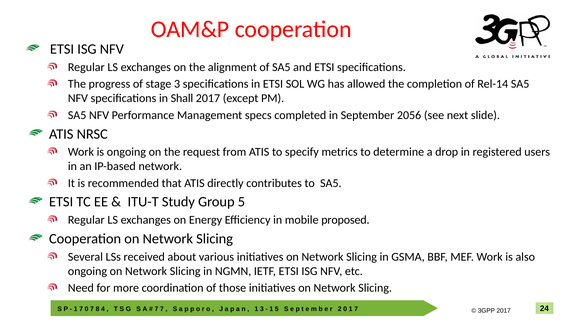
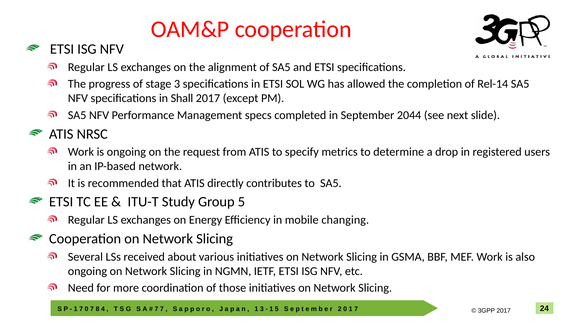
2056: 2056 -> 2044
proposed: proposed -> changing
